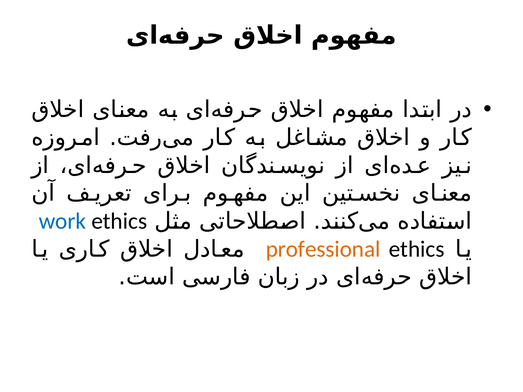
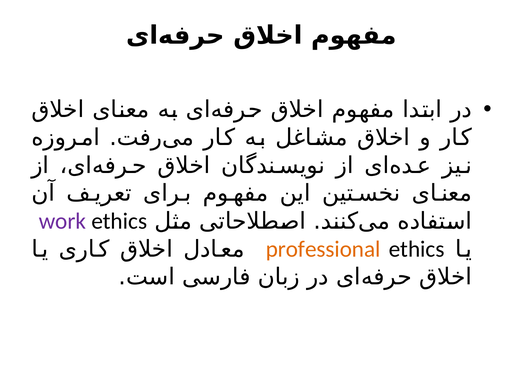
work colour: blue -> purple
